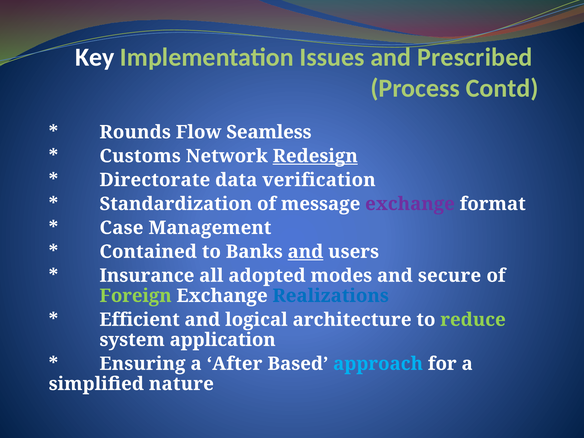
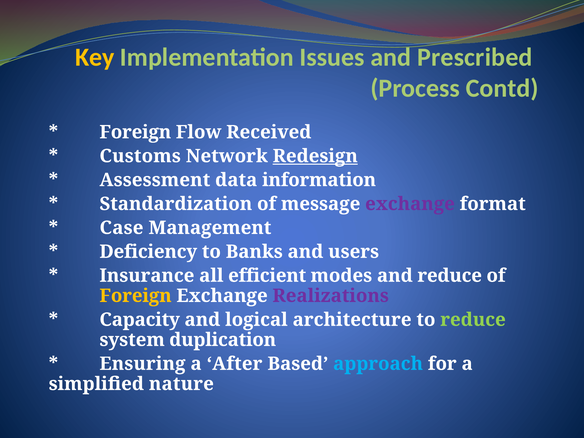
Key colour: white -> yellow
Rounds at (135, 132): Rounds -> Foreign
Seamless: Seamless -> Received
Directorate: Directorate -> Assessment
verification: verification -> information
Contained: Contained -> Deficiency
and at (305, 252) underline: present -> none
adopted: adopted -> efficient
and secure: secure -> reduce
Foreign at (136, 296) colour: light green -> yellow
Realizations colour: blue -> purple
Efficient: Efficient -> Capacity
application: application -> duplication
